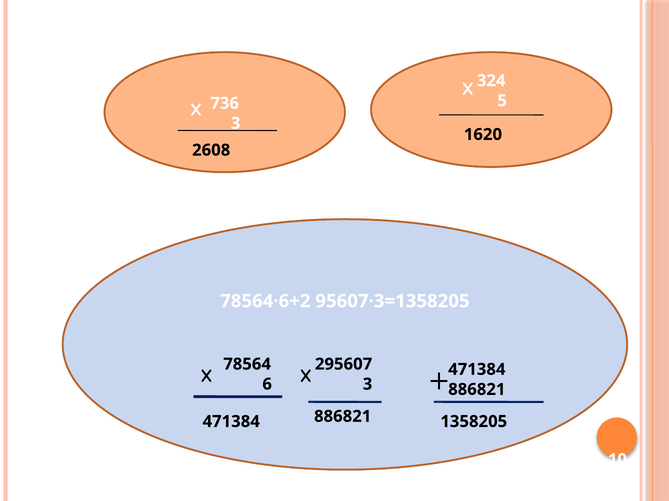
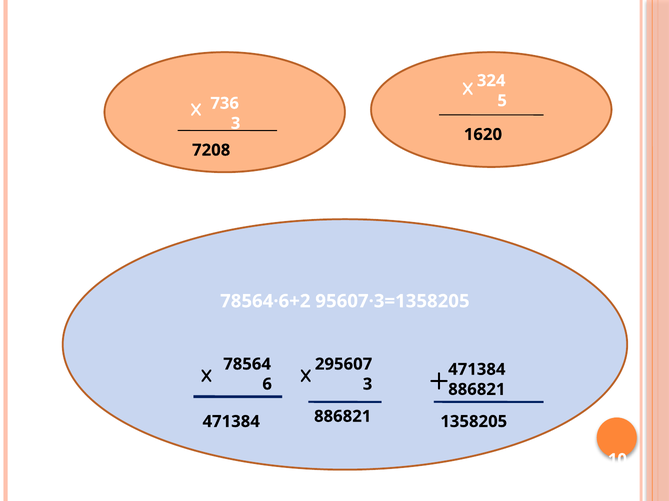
2608: 2608 -> 7208
